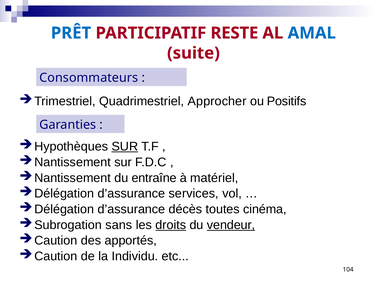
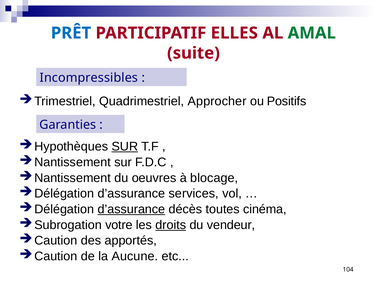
RESTE: RESTE -> ELLES
AMAL colour: blue -> green
Consommateurs: Consommateurs -> Incompressibles
entraîne: entraîne -> oeuvres
matériel: matériel -> blocage
d’assurance at (131, 209) underline: none -> present
sans: sans -> votre
vendeur underline: present -> none
Individu: Individu -> Aucune
